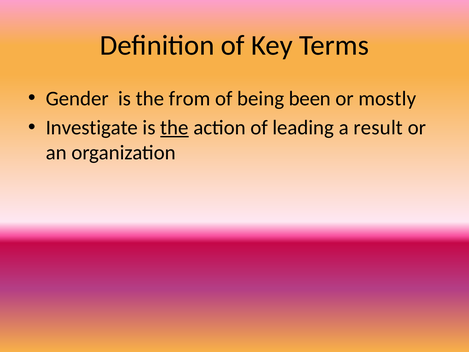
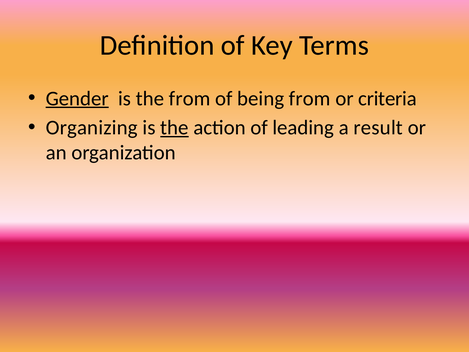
Gender underline: none -> present
being been: been -> from
mostly: mostly -> criteria
Investigate: Investigate -> Organizing
